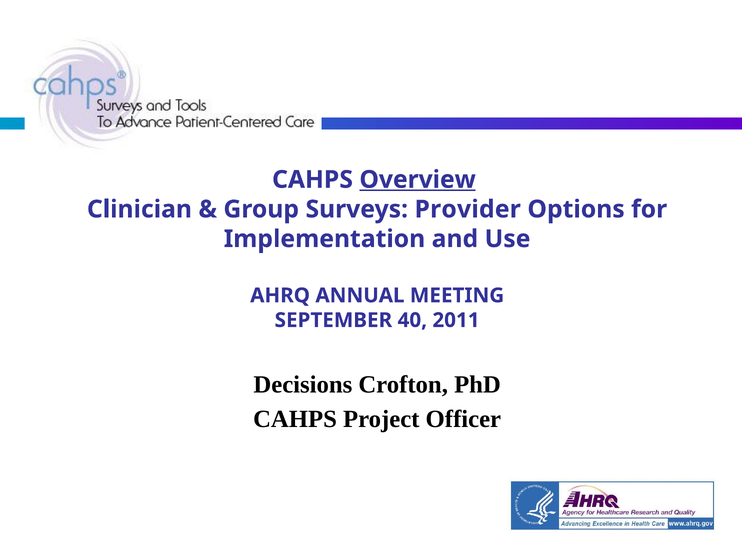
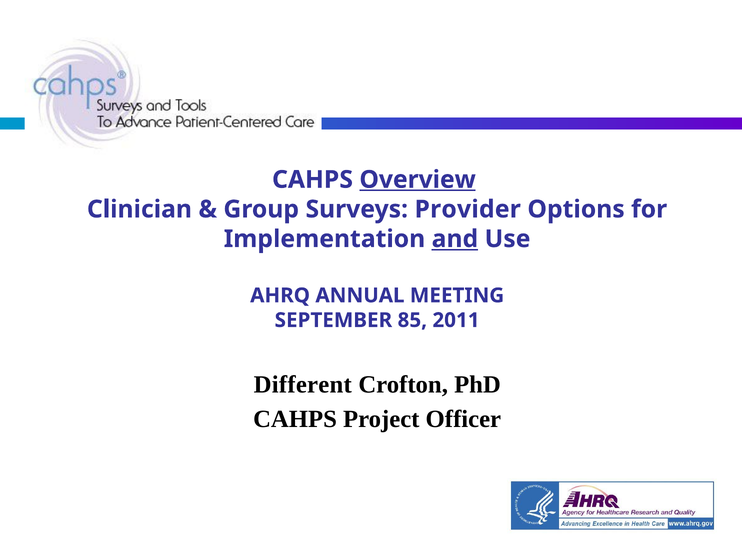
and underline: none -> present
40: 40 -> 85
Decisions: Decisions -> Different
